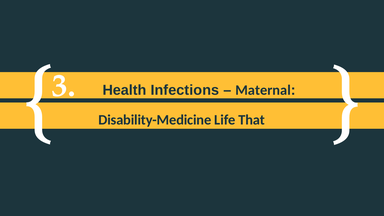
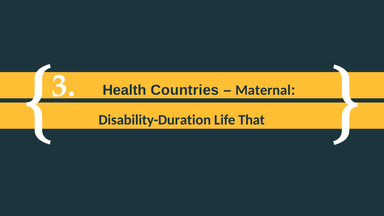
Infections: Infections -> Countries
Disability-Medicine: Disability-Medicine -> Disability-Duration
